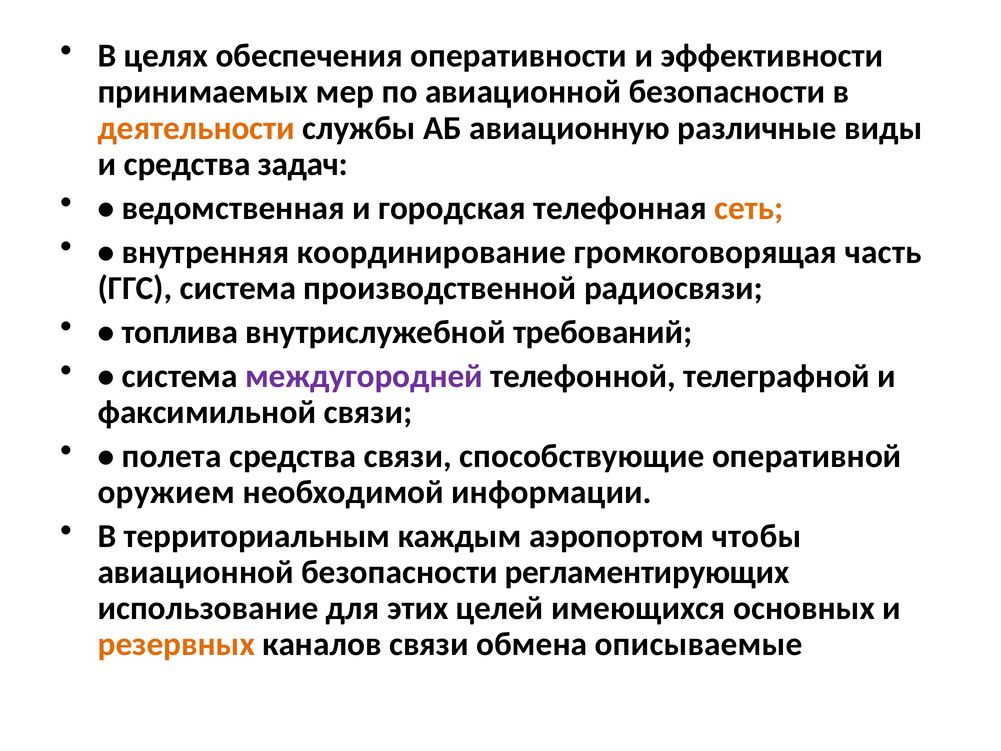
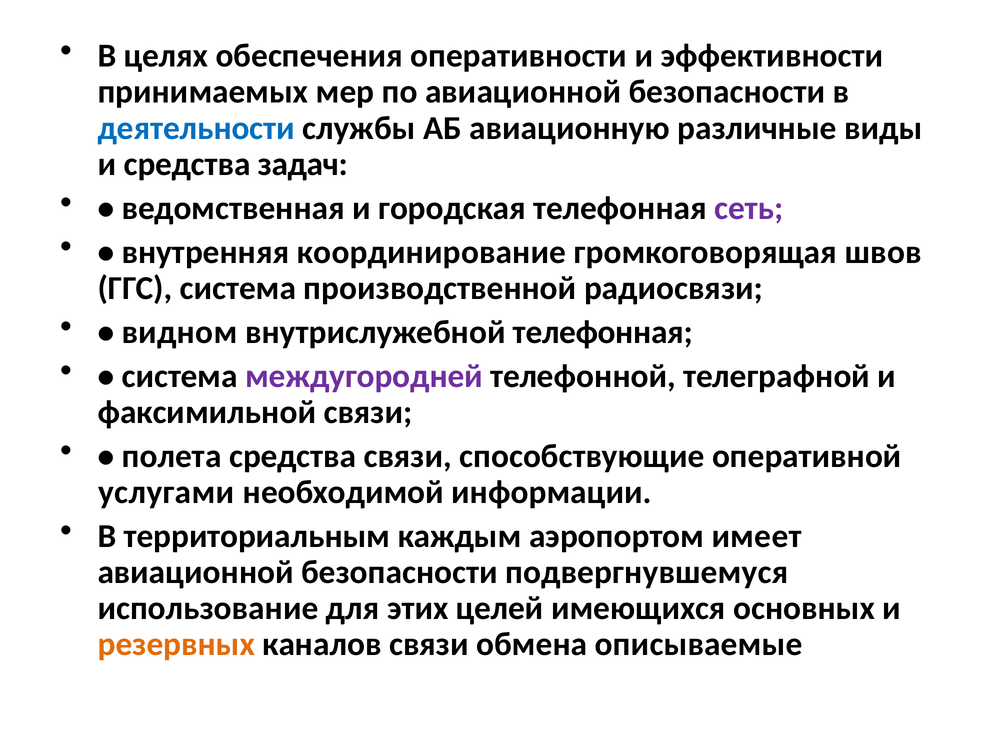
деятельности colour: orange -> blue
сеть colour: orange -> purple
часть: часть -> швов
топлива: топлива -> видном
внутрислужебной требований: требований -> телефонная
оружием: оружием -> услугами
чтобы: чтобы -> имеет
регламентирующих: регламентирующих -> подвергнувшемуся
